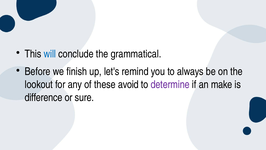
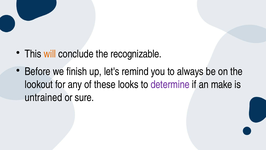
will colour: blue -> orange
grammatical: grammatical -> recognizable
avoid: avoid -> looks
difference: difference -> untrained
